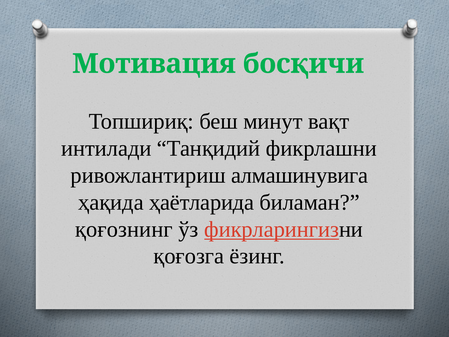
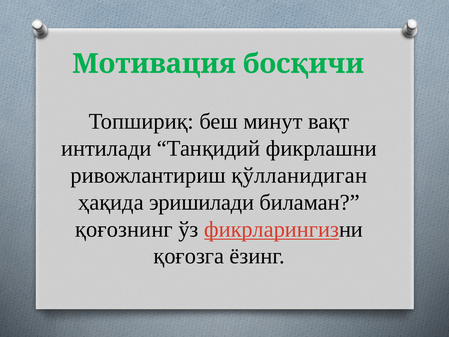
алмашинувига: алмашинувига -> қўлланидиган
ҳаётларида: ҳаётларида -> эришилади
